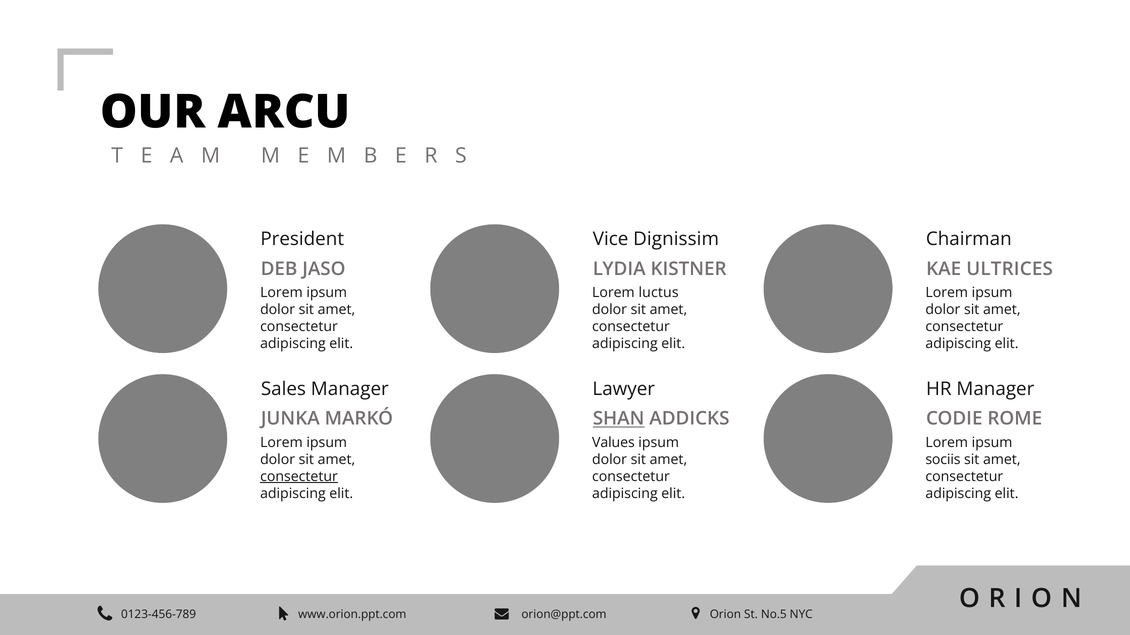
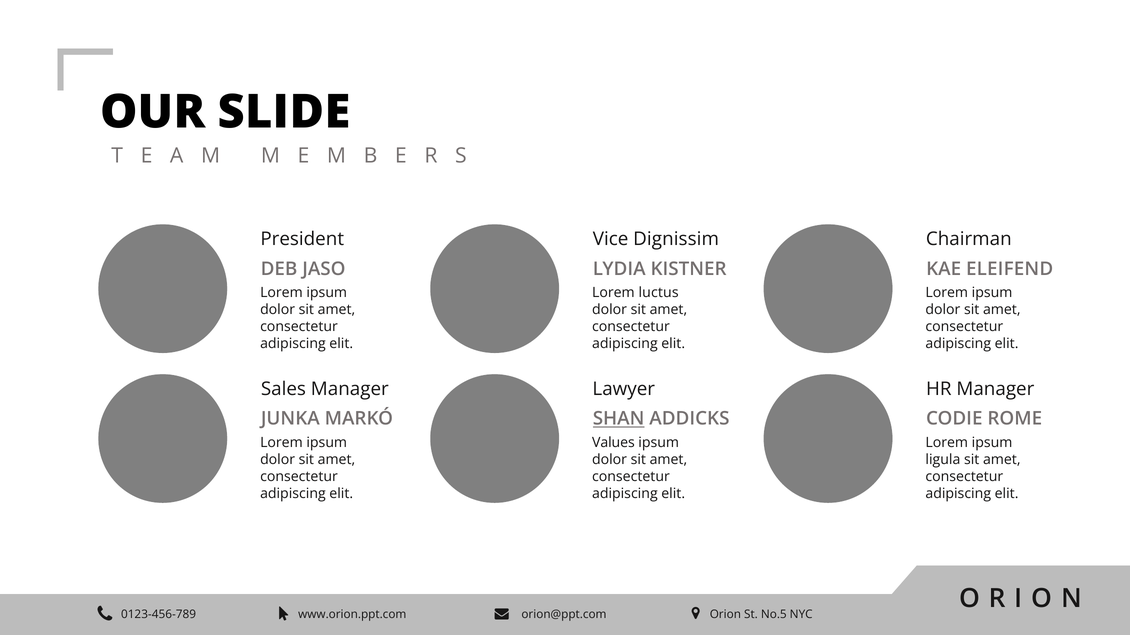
ARCU: ARCU -> SLIDE
ULTRICES: ULTRICES -> ELEIFEND
sociis: sociis -> ligula
consectetur at (299, 477) underline: present -> none
